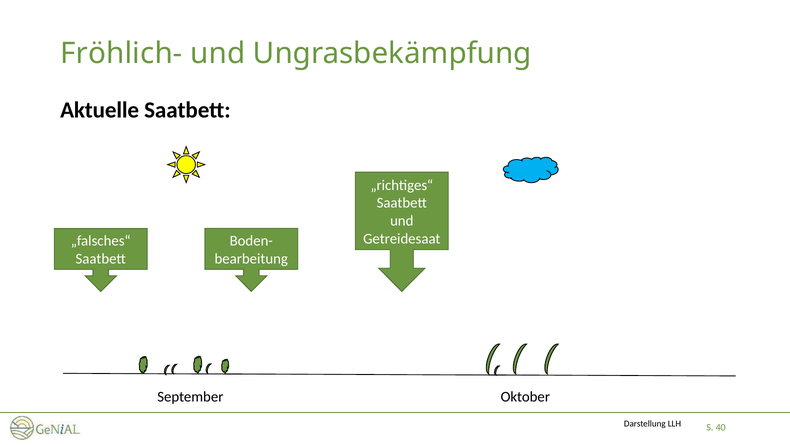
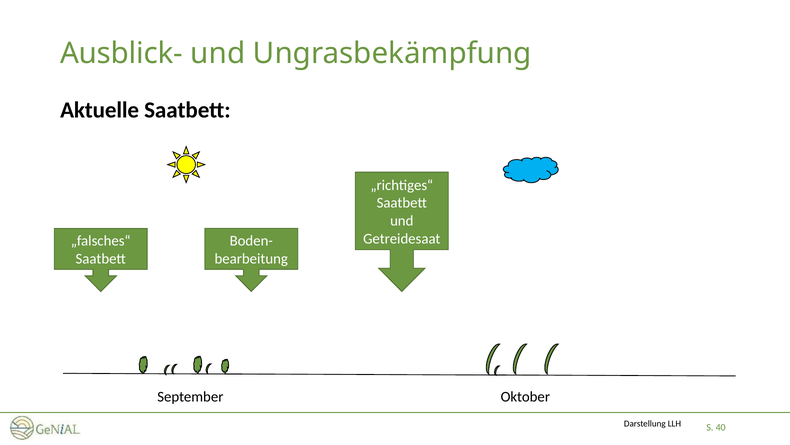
Fröhlich-: Fröhlich- -> Ausblick-
